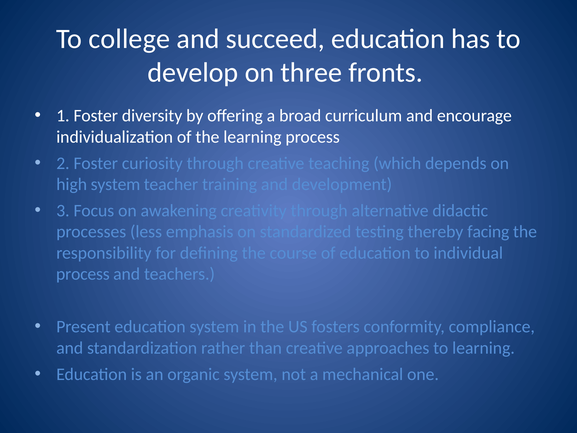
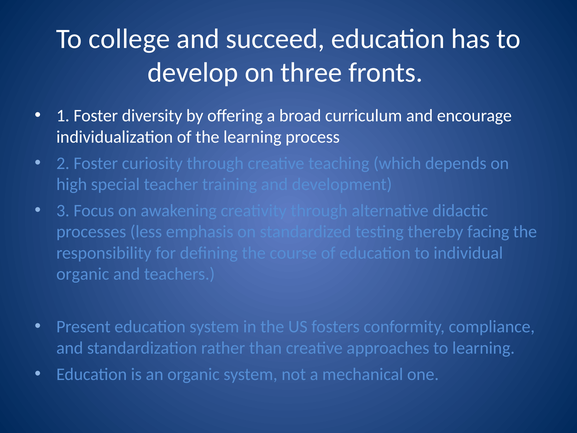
high system: system -> special
process at (83, 274): process -> organic
